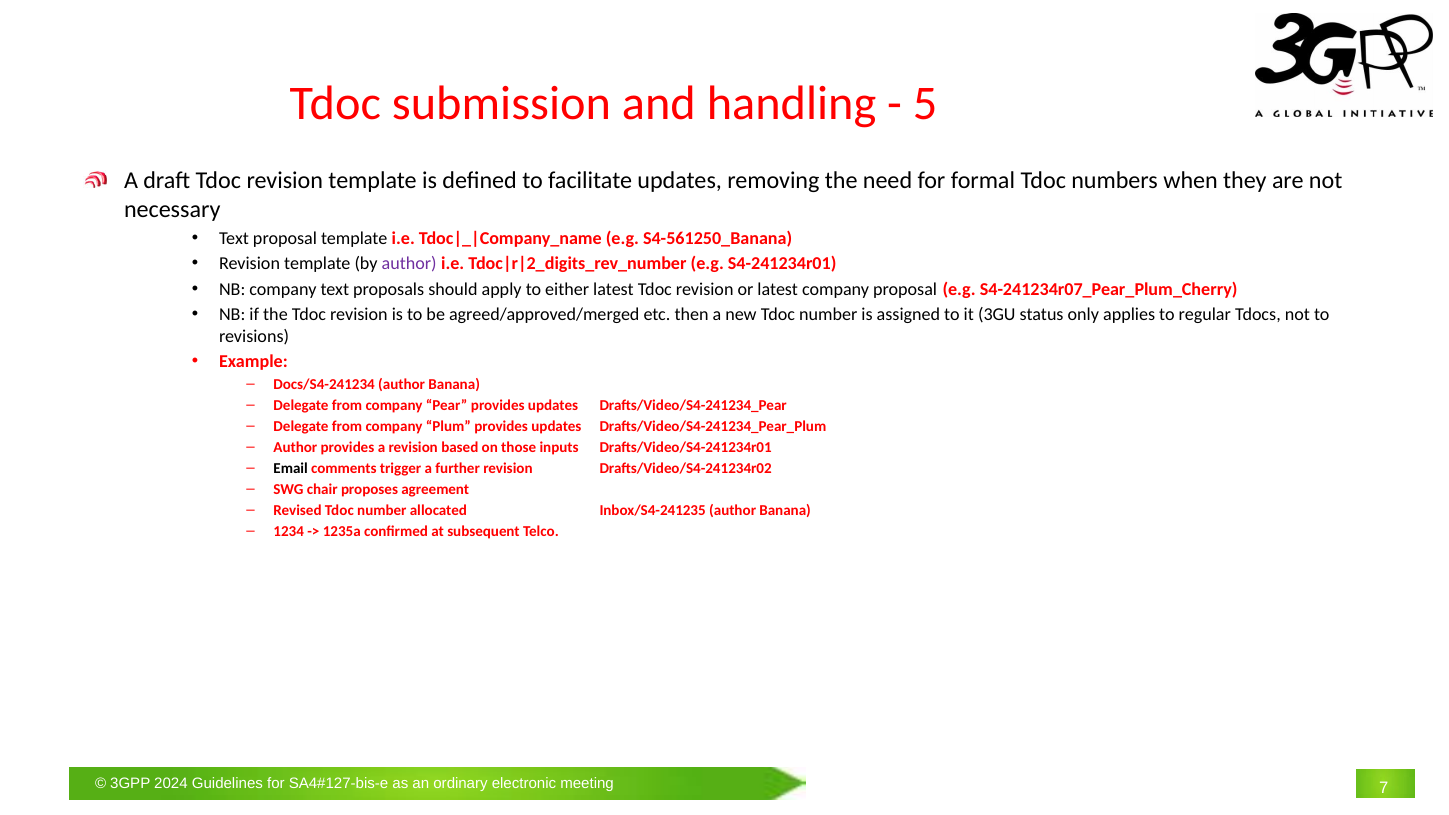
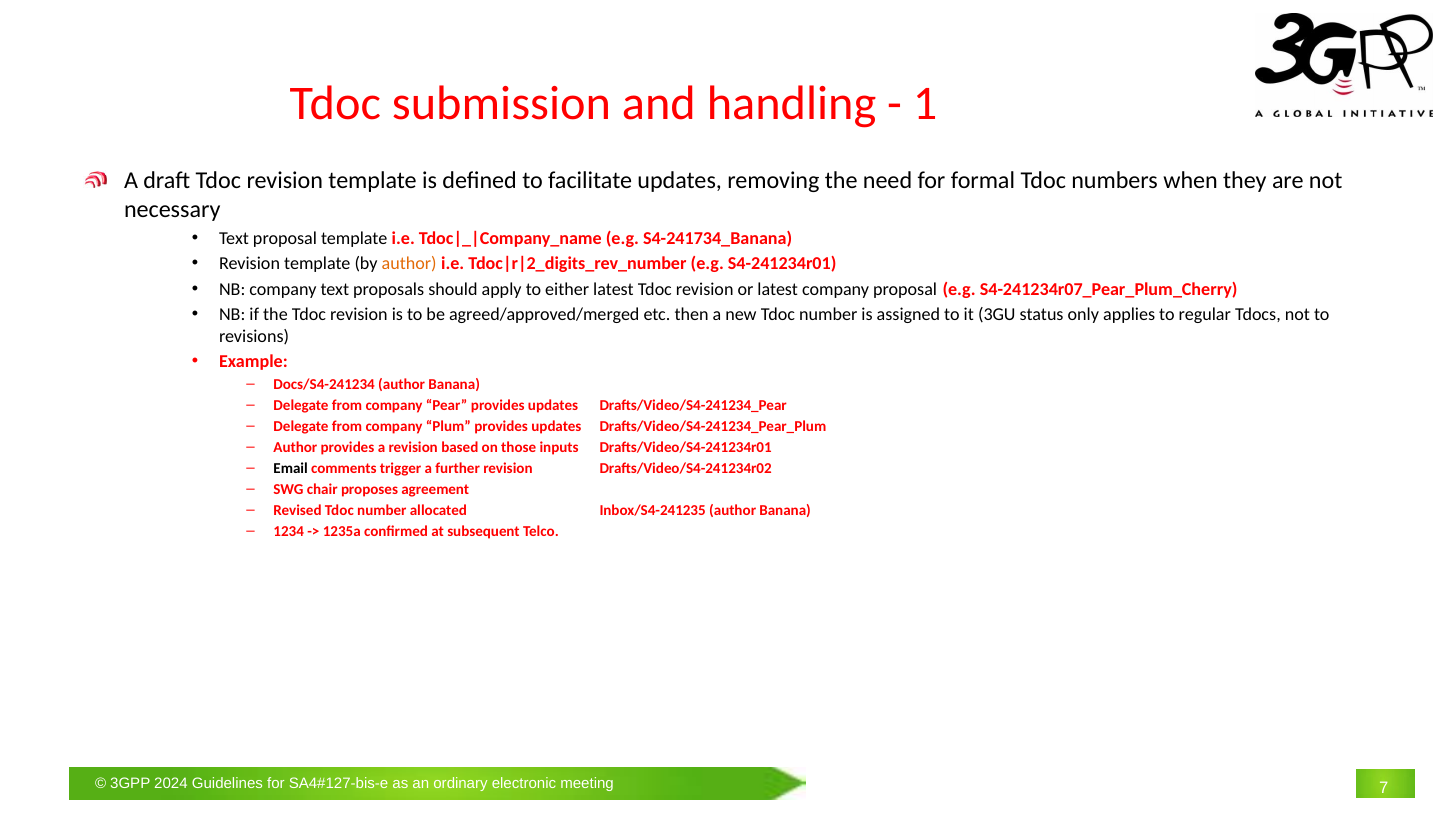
5: 5 -> 1
S4-561250_Banana: S4-561250_Banana -> S4-241734_Banana
author at (409, 264) colour: purple -> orange
